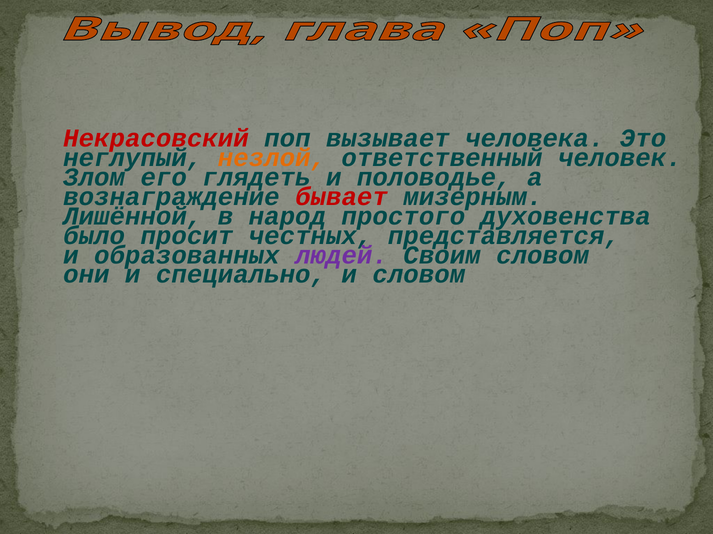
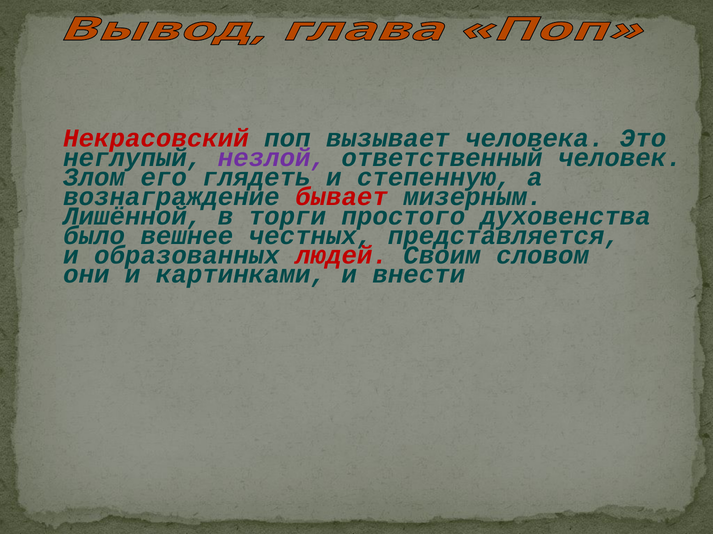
незлой colour: orange -> purple
половодье: половодье -> степенную
народ: народ -> торги
просит: просит -> вешнее
людей colour: purple -> red
специально: специально -> картинками
и словом: словом -> внести
